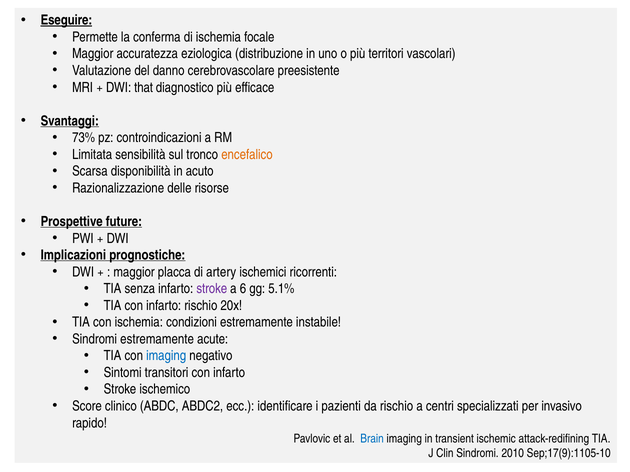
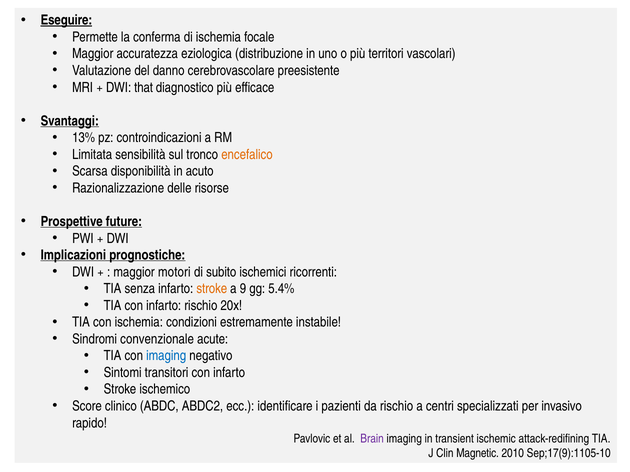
73%: 73% -> 13%
placca: placca -> motori
artery: artery -> subito
stroke at (212, 289) colour: purple -> orange
6: 6 -> 9
5.1%: 5.1% -> 5.4%
Sindromi estremamente: estremamente -> convenzionale
Brain colour: blue -> purple
Clin Sindromi: Sindromi -> Magnetic
